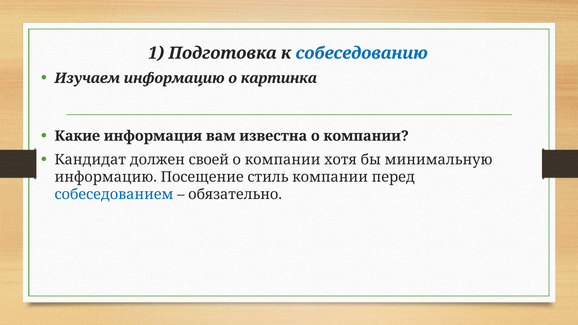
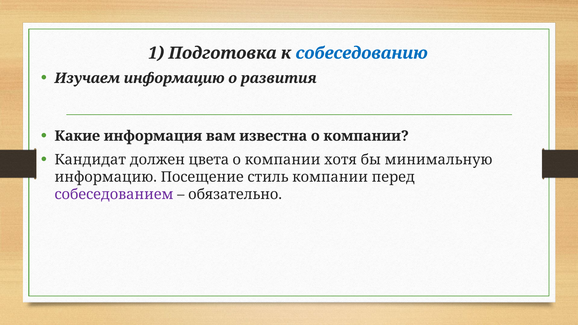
картинка: картинка -> развития
своей: своей -> цвета
собеседованием colour: blue -> purple
